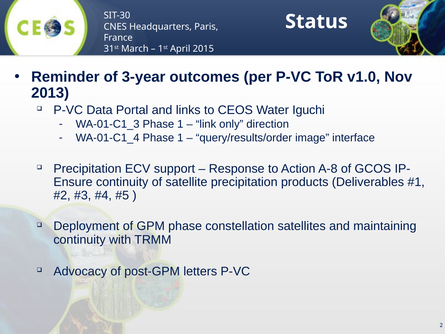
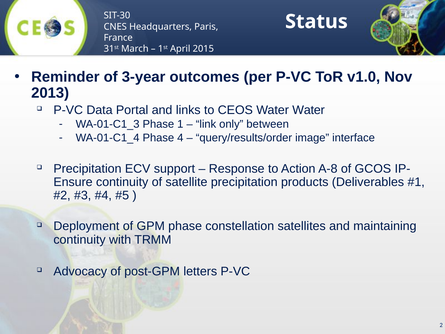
Water Iguchi: Iguchi -> Water
direction: direction -> between
WA-01-C1_4 Phase 1: 1 -> 4
